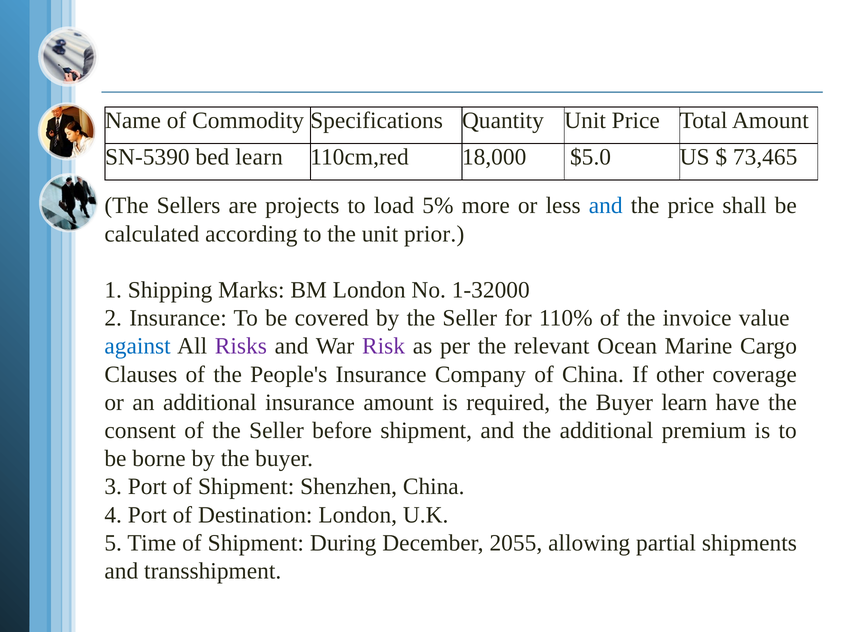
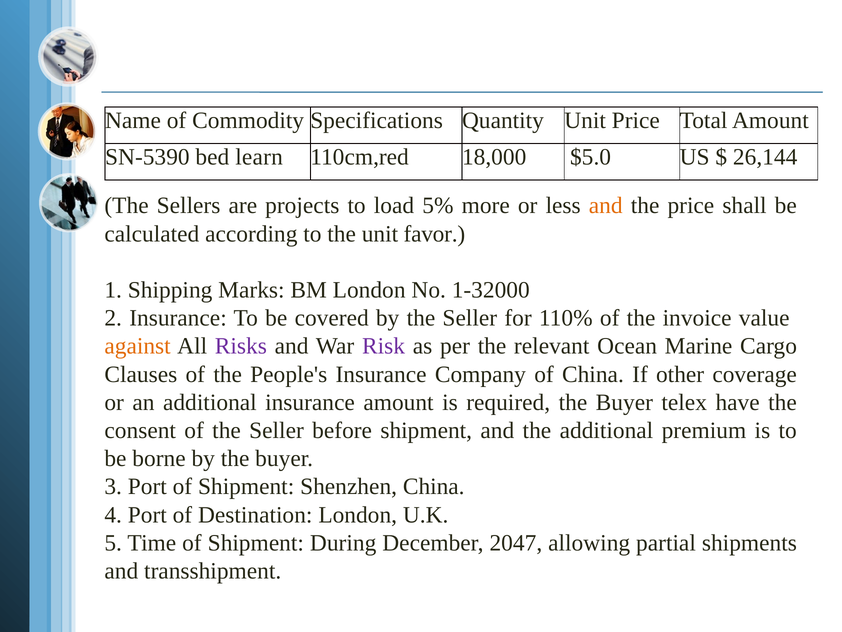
73,465: 73,465 -> 26,144
and at (606, 206) colour: blue -> orange
prior: prior -> favor
against colour: blue -> orange
Buyer learn: learn -> telex
2055: 2055 -> 2047
